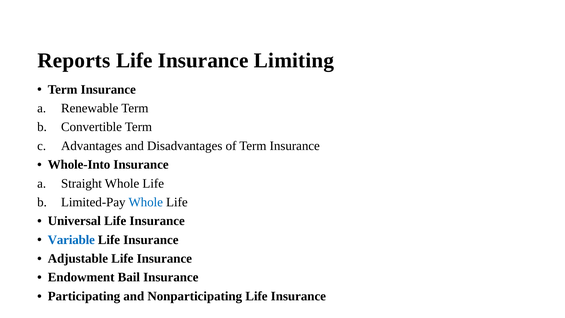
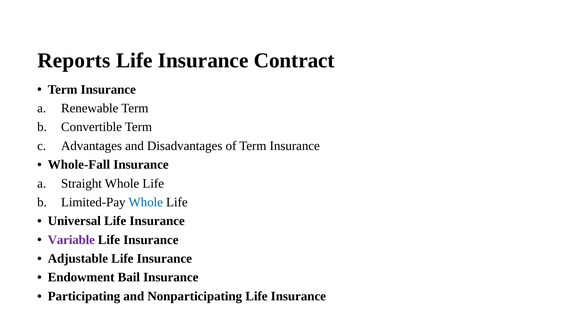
Limiting: Limiting -> Contract
Whole-Into: Whole-Into -> Whole-Fall
Variable colour: blue -> purple
